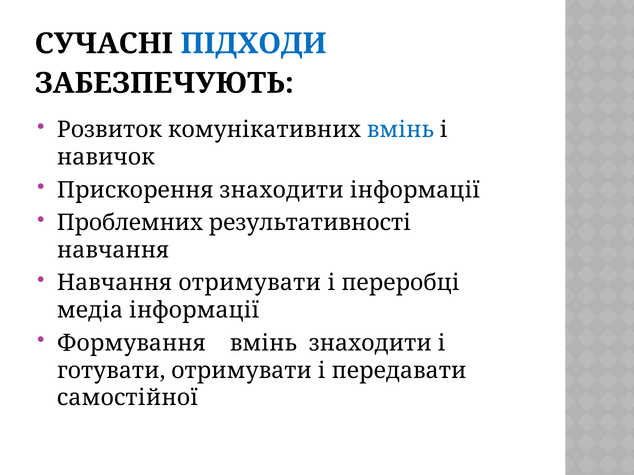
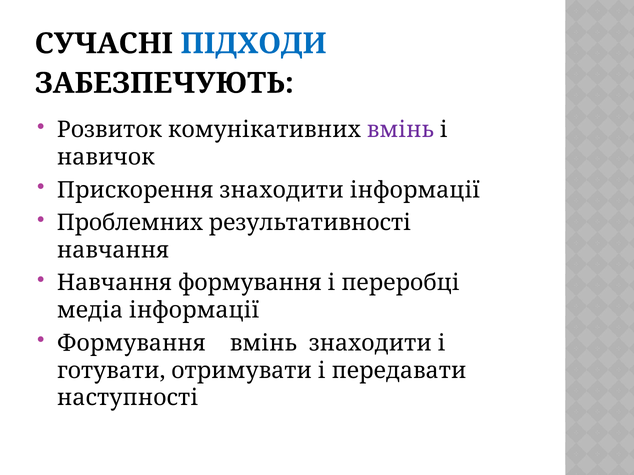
вмінь at (400, 130) colour: blue -> purple
Навчання отримувати: отримувати -> формування
самостійної: самостійної -> наступності
